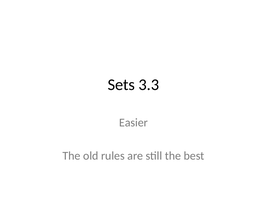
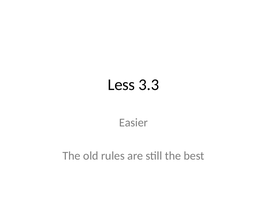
Sets: Sets -> Less
